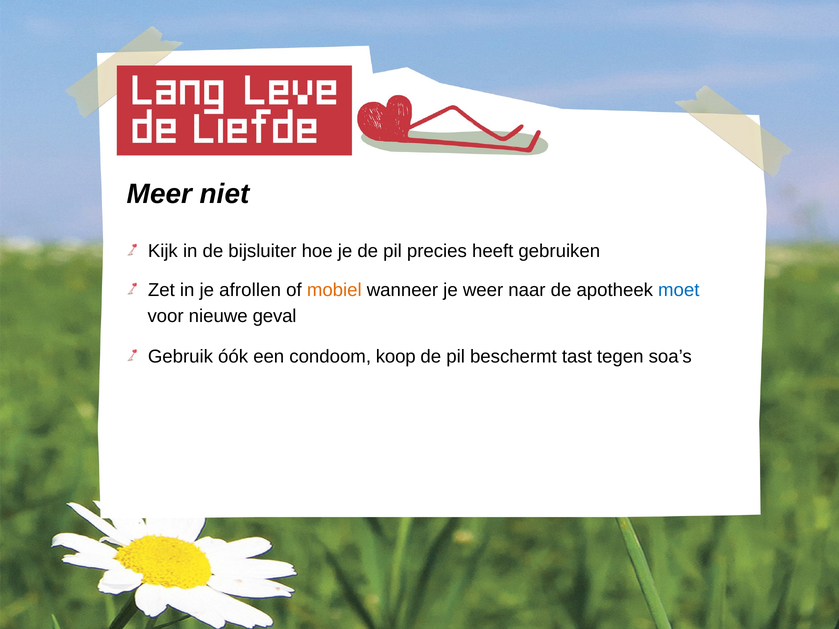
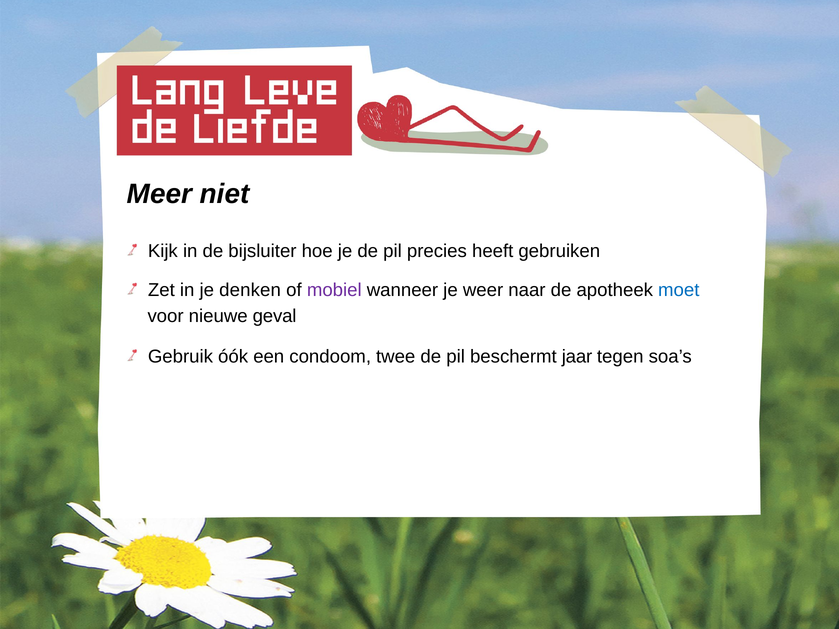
afrollen: afrollen -> denken
mobiel colour: orange -> purple
koop: koop -> twee
tast: tast -> jaar
